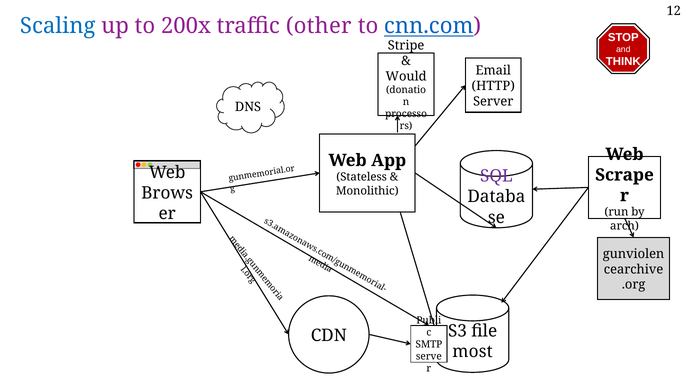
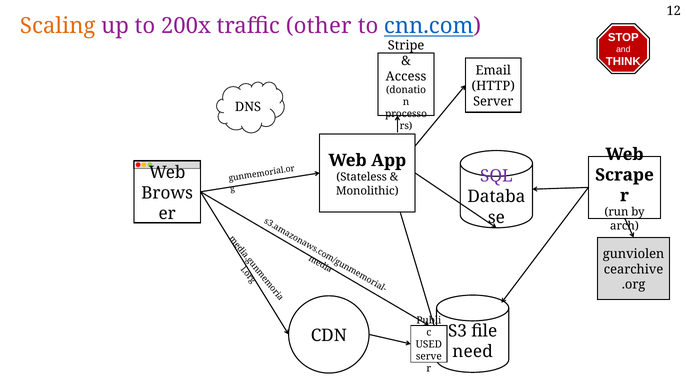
Scaling colour: blue -> orange
Would: Would -> Access
SMTP: SMTP -> USED
most: most -> need
